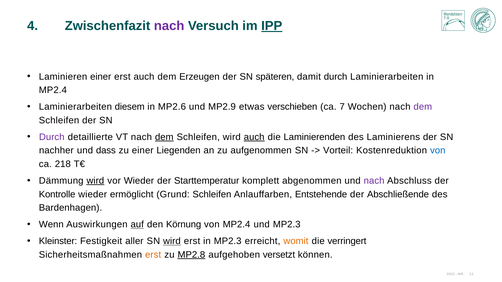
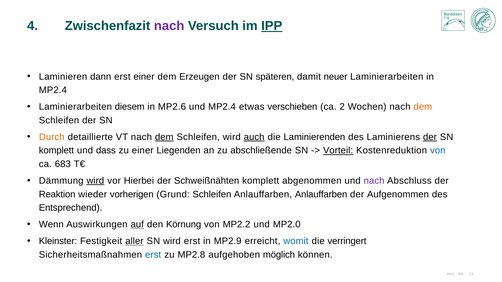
Laminieren einer: einer -> dann
erst auch: auch -> einer
damit durch: durch -> neuer
und MP2.9: MP2.9 -> MP2.4
7: 7 -> 2
dem at (423, 107) colour: purple -> orange
Durch at (52, 137) colour: purple -> orange
der at (430, 137) underline: none -> present
nachher at (56, 151): nachher -> komplett
aufgenommen: aufgenommen -> abschließende
Vorteil underline: none -> present
218: 218 -> 683
vor Wieder: Wieder -> Hierbei
Starttemperatur: Starttemperatur -> Schweißnähten
Kontrolle: Kontrolle -> Reaktion
ermöglicht: ermöglicht -> vorherigen
Anlauffarben Entstehende: Entstehende -> Anlauffarben
Abschließende: Abschließende -> Aufgenommen
Bardenhagen: Bardenhagen -> Entsprechend
von MP2.4: MP2.4 -> MP2.2
und MP2.3: MP2.3 -> MP2.0
aller underline: none -> present
wird at (172, 241) underline: present -> none
in MP2.3: MP2.3 -> MP2.9
womit colour: orange -> blue
erst at (153, 255) colour: orange -> blue
MP2.8 underline: present -> none
versetzt: versetzt -> möglich
